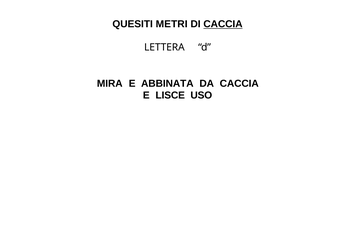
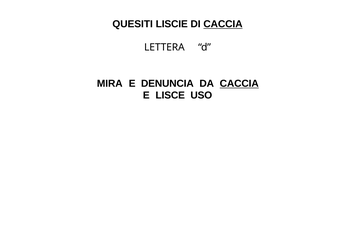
METRI: METRI -> LISCIE
ABBINATA: ABBINATA -> DENUNCIA
CACCIA at (239, 84) underline: none -> present
